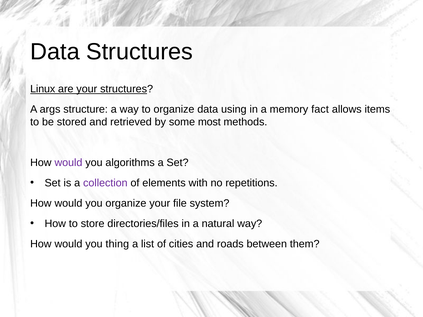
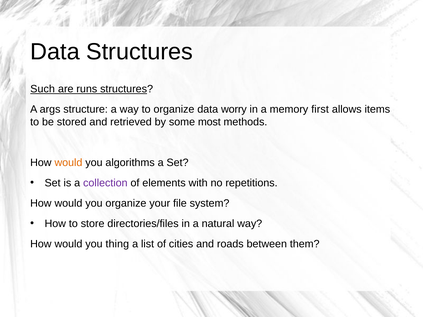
Linux: Linux -> Such
are your: your -> runs
using: using -> worry
fact: fact -> first
would at (68, 163) colour: purple -> orange
